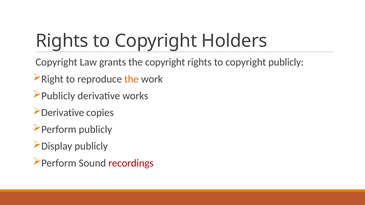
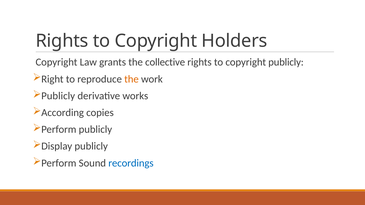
the copyright: copyright -> collective
Derivative at (63, 113): Derivative -> According
recordings colour: red -> blue
